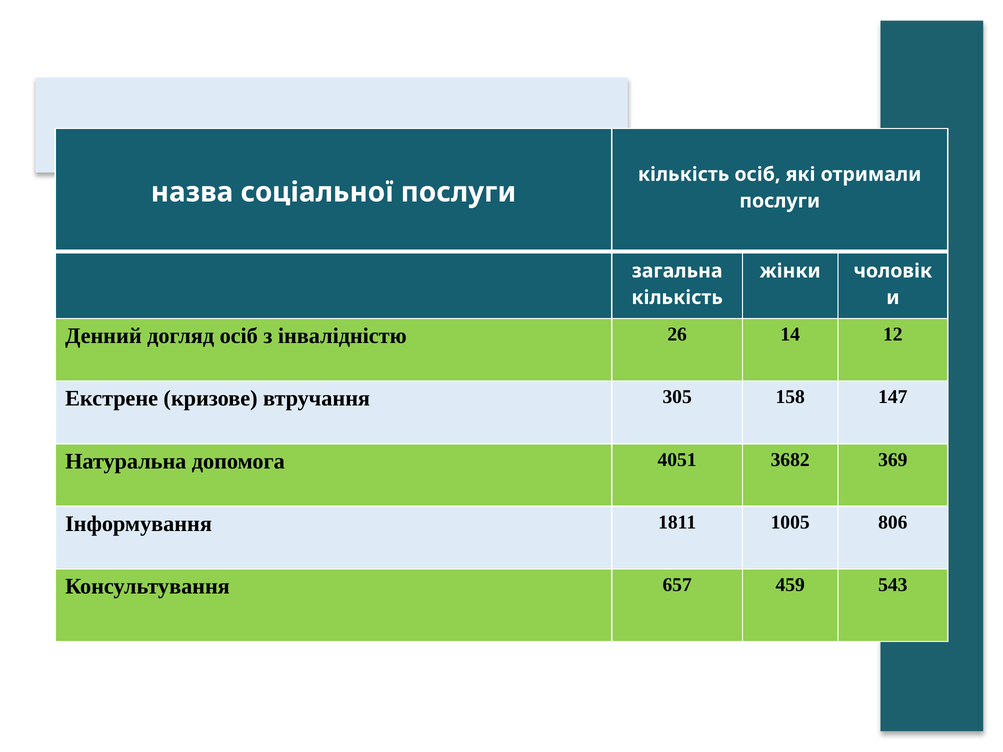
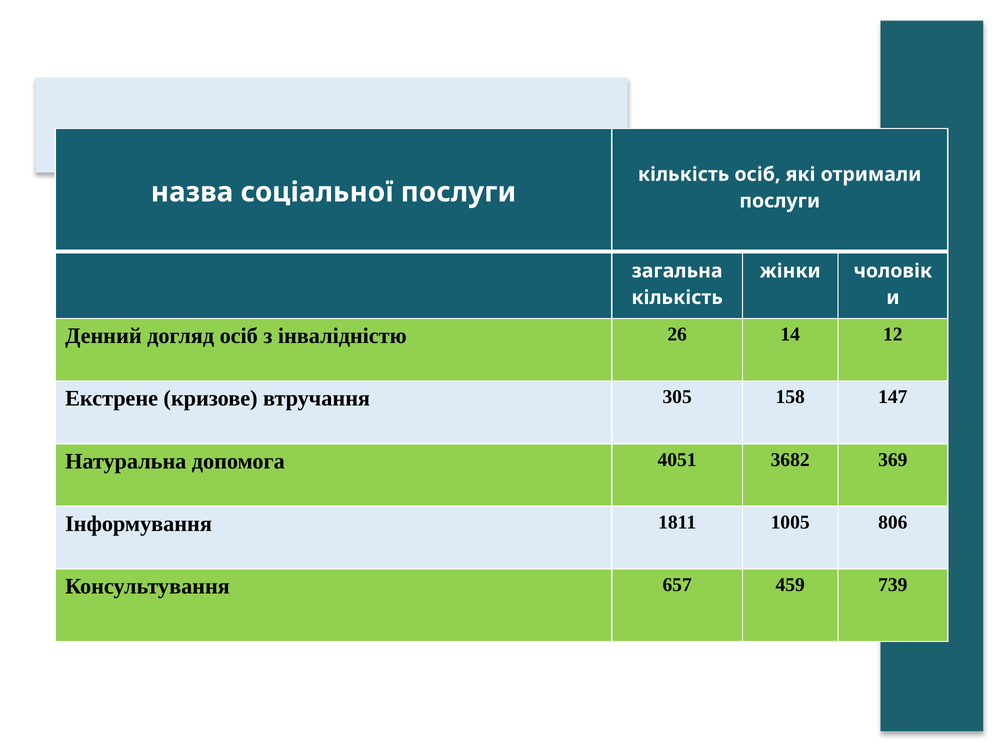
543: 543 -> 739
